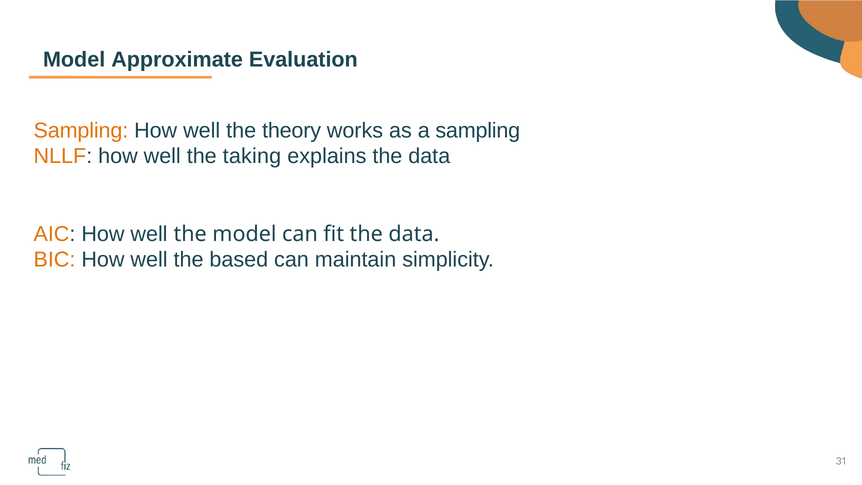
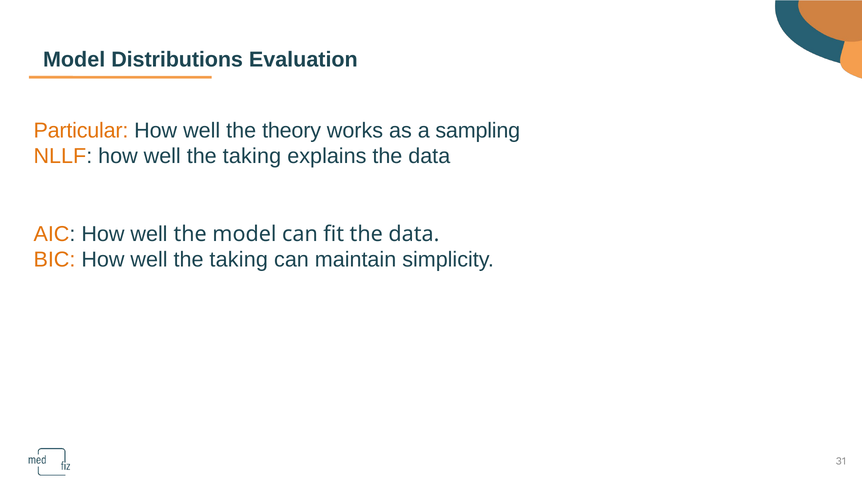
Approximate: Approximate -> Distributions
Sampling at (81, 130): Sampling -> Particular
based at (239, 260): based -> taking
